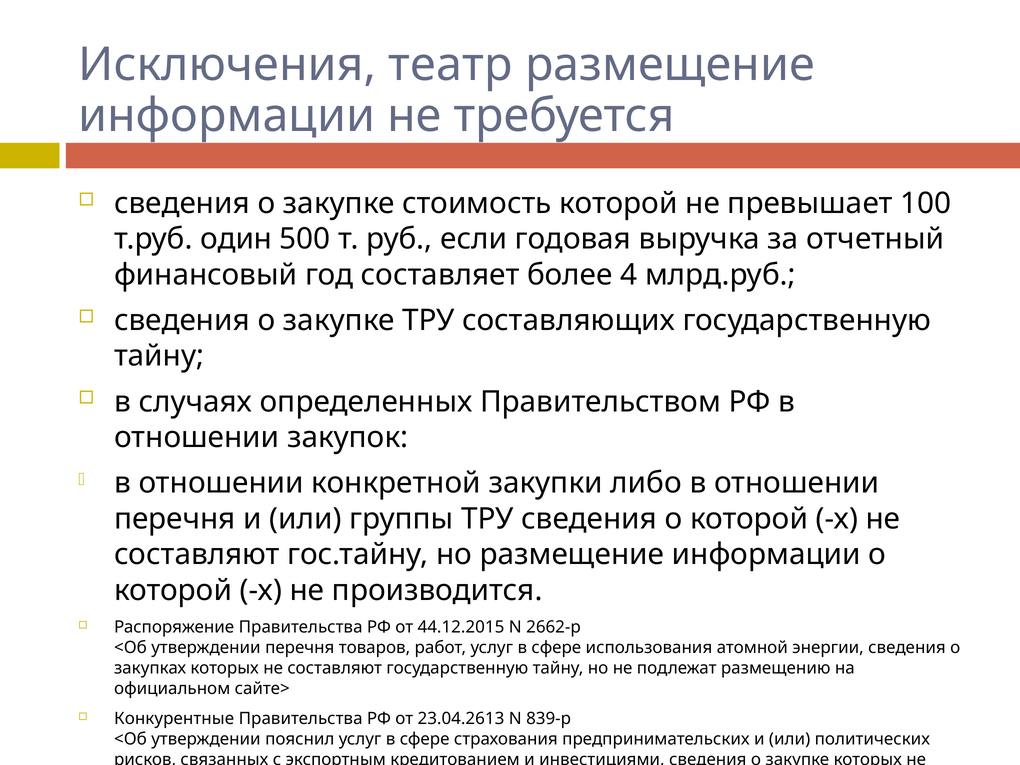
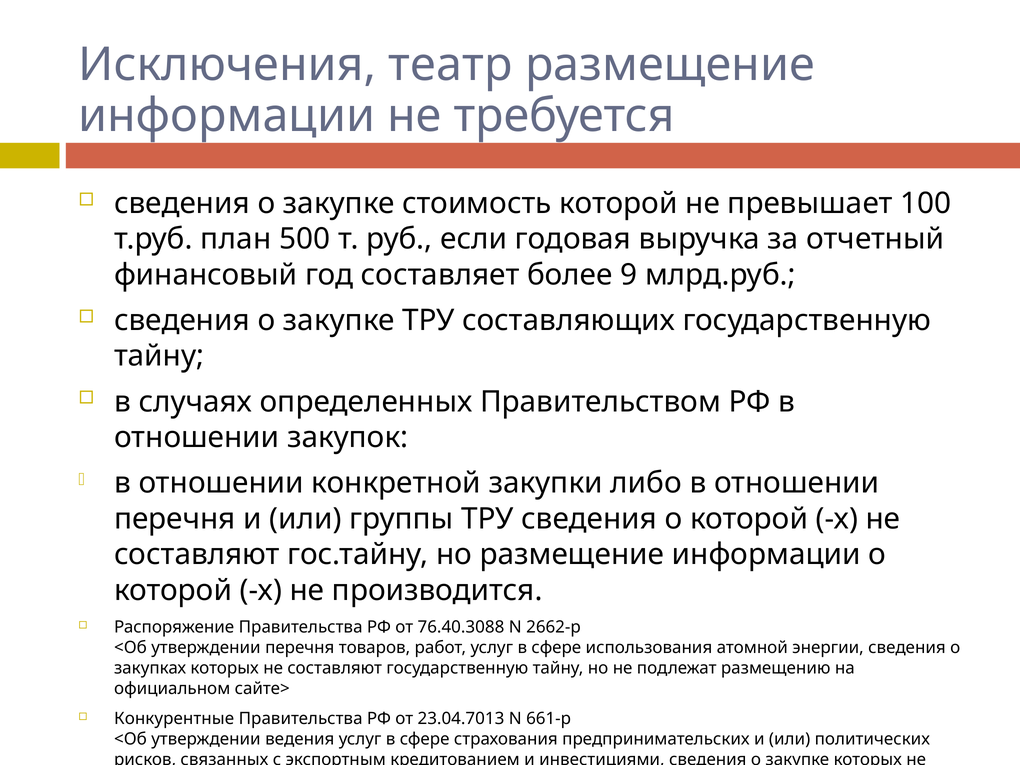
один: один -> план
4: 4 -> 9
44.12.2015: 44.12.2015 -> 76.40.3088
23.04.2613: 23.04.2613 -> 23.04.7013
839-р: 839-р -> 661-р
пояснил: пояснил -> ведения
